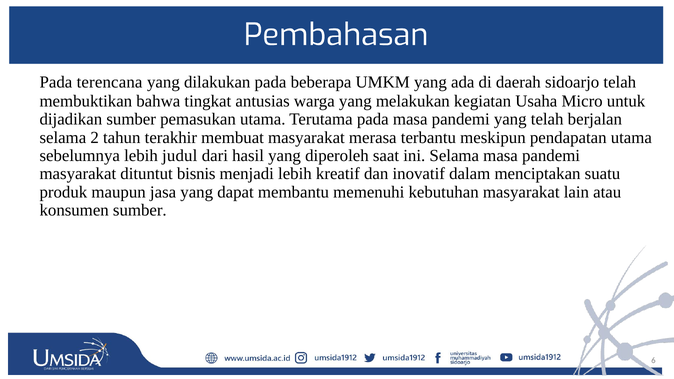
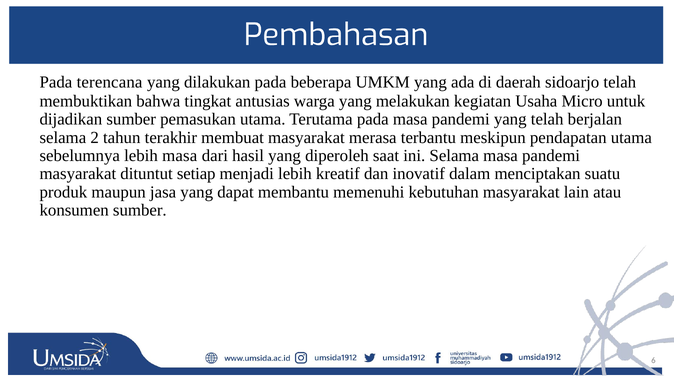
lebih judul: judul -> masa
bisnis: bisnis -> setiap
